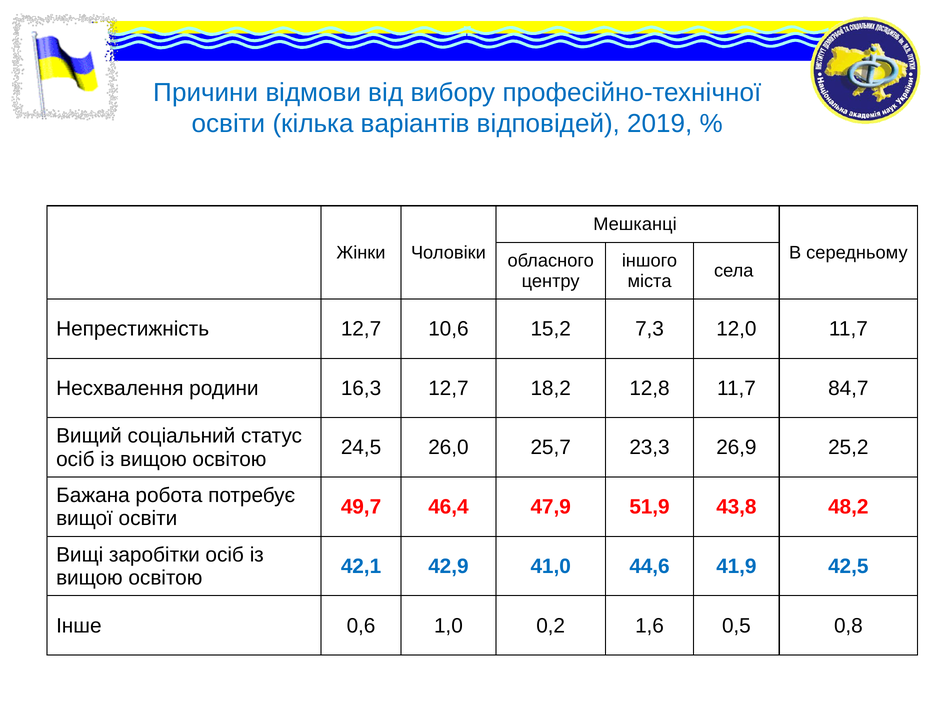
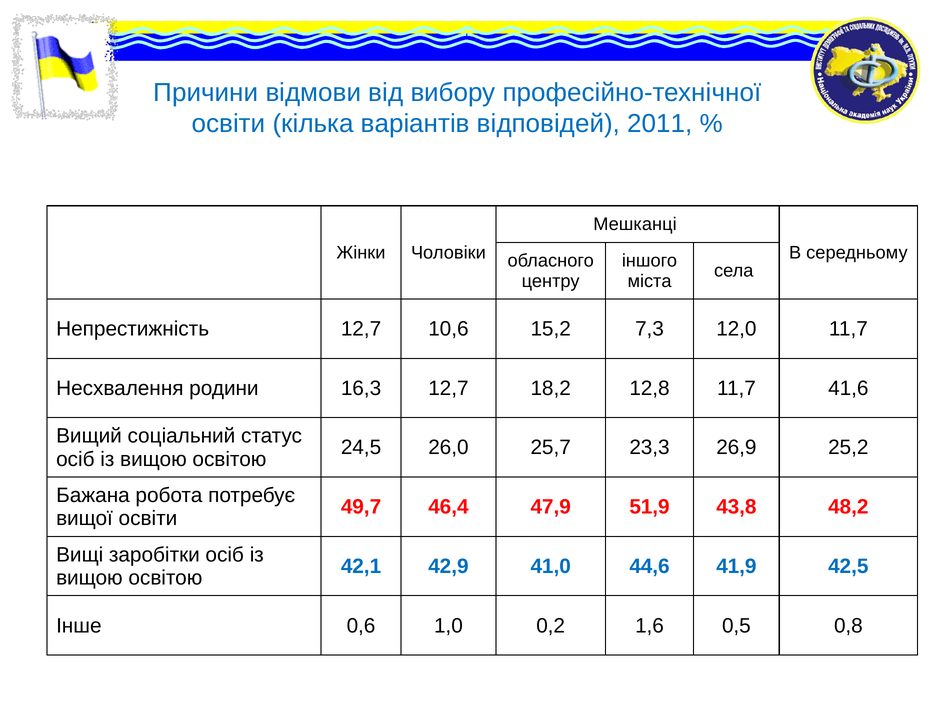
2019: 2019 -> 2011
84,7: 84,7 -> 41,6
